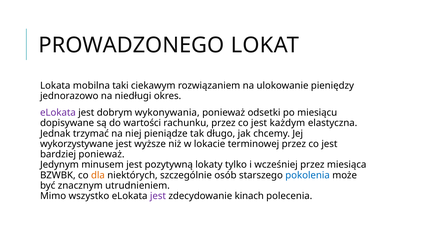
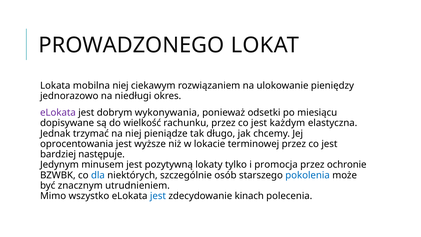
mobilna taki: taki -> niej
wartości: wartości -> wielkość
wykorzystywane: wykorzystywane -> oprocentowania
bardziej ponieważ: ponieważ -> następuje
wcześniej: wcześniej -> promocja
miesiąca: miesiąca -> ochronie
dla colour: orange -> blue
jest at (158, 196) colour: purple -> blue
